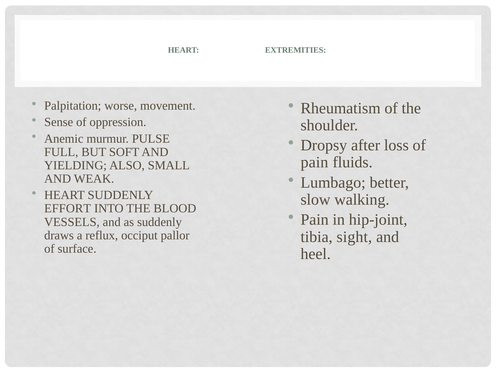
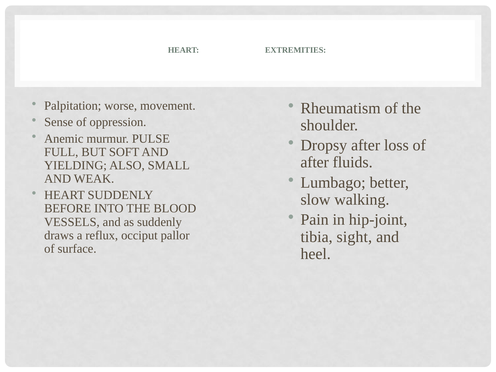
pain at (314, 162): pain -> after
EFFORT: EFFORT -> BEFORE
